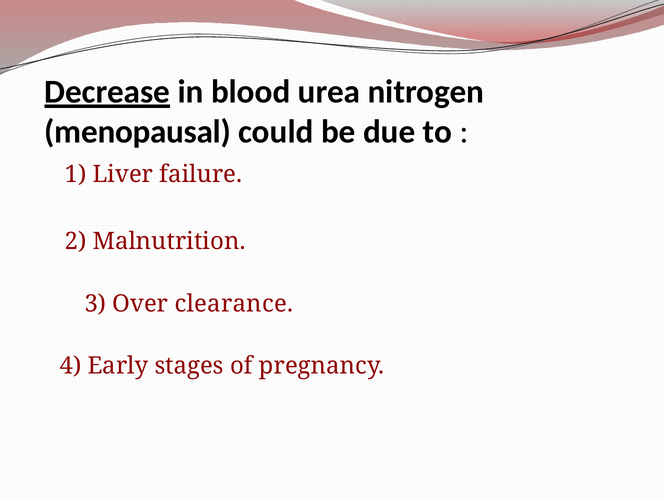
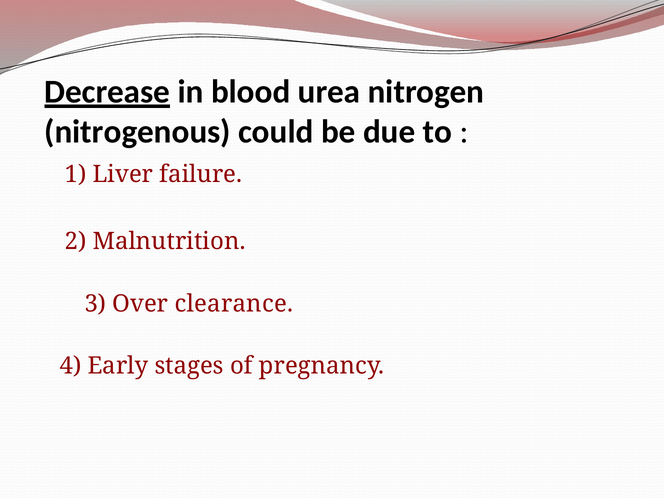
menopausal: menopausal -> nitrogenous
